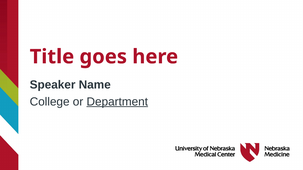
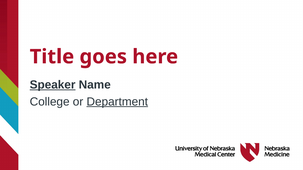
Speaker underline: none -> present
